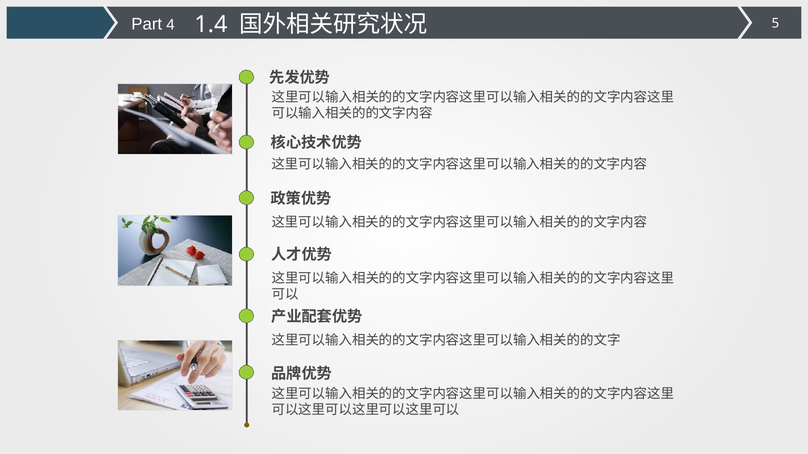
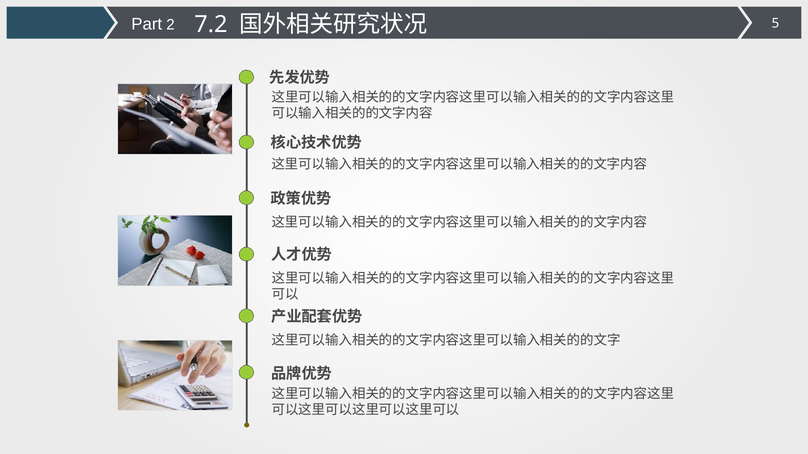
4: 4 -> 2
1.4: 1.4 -> 7.2
